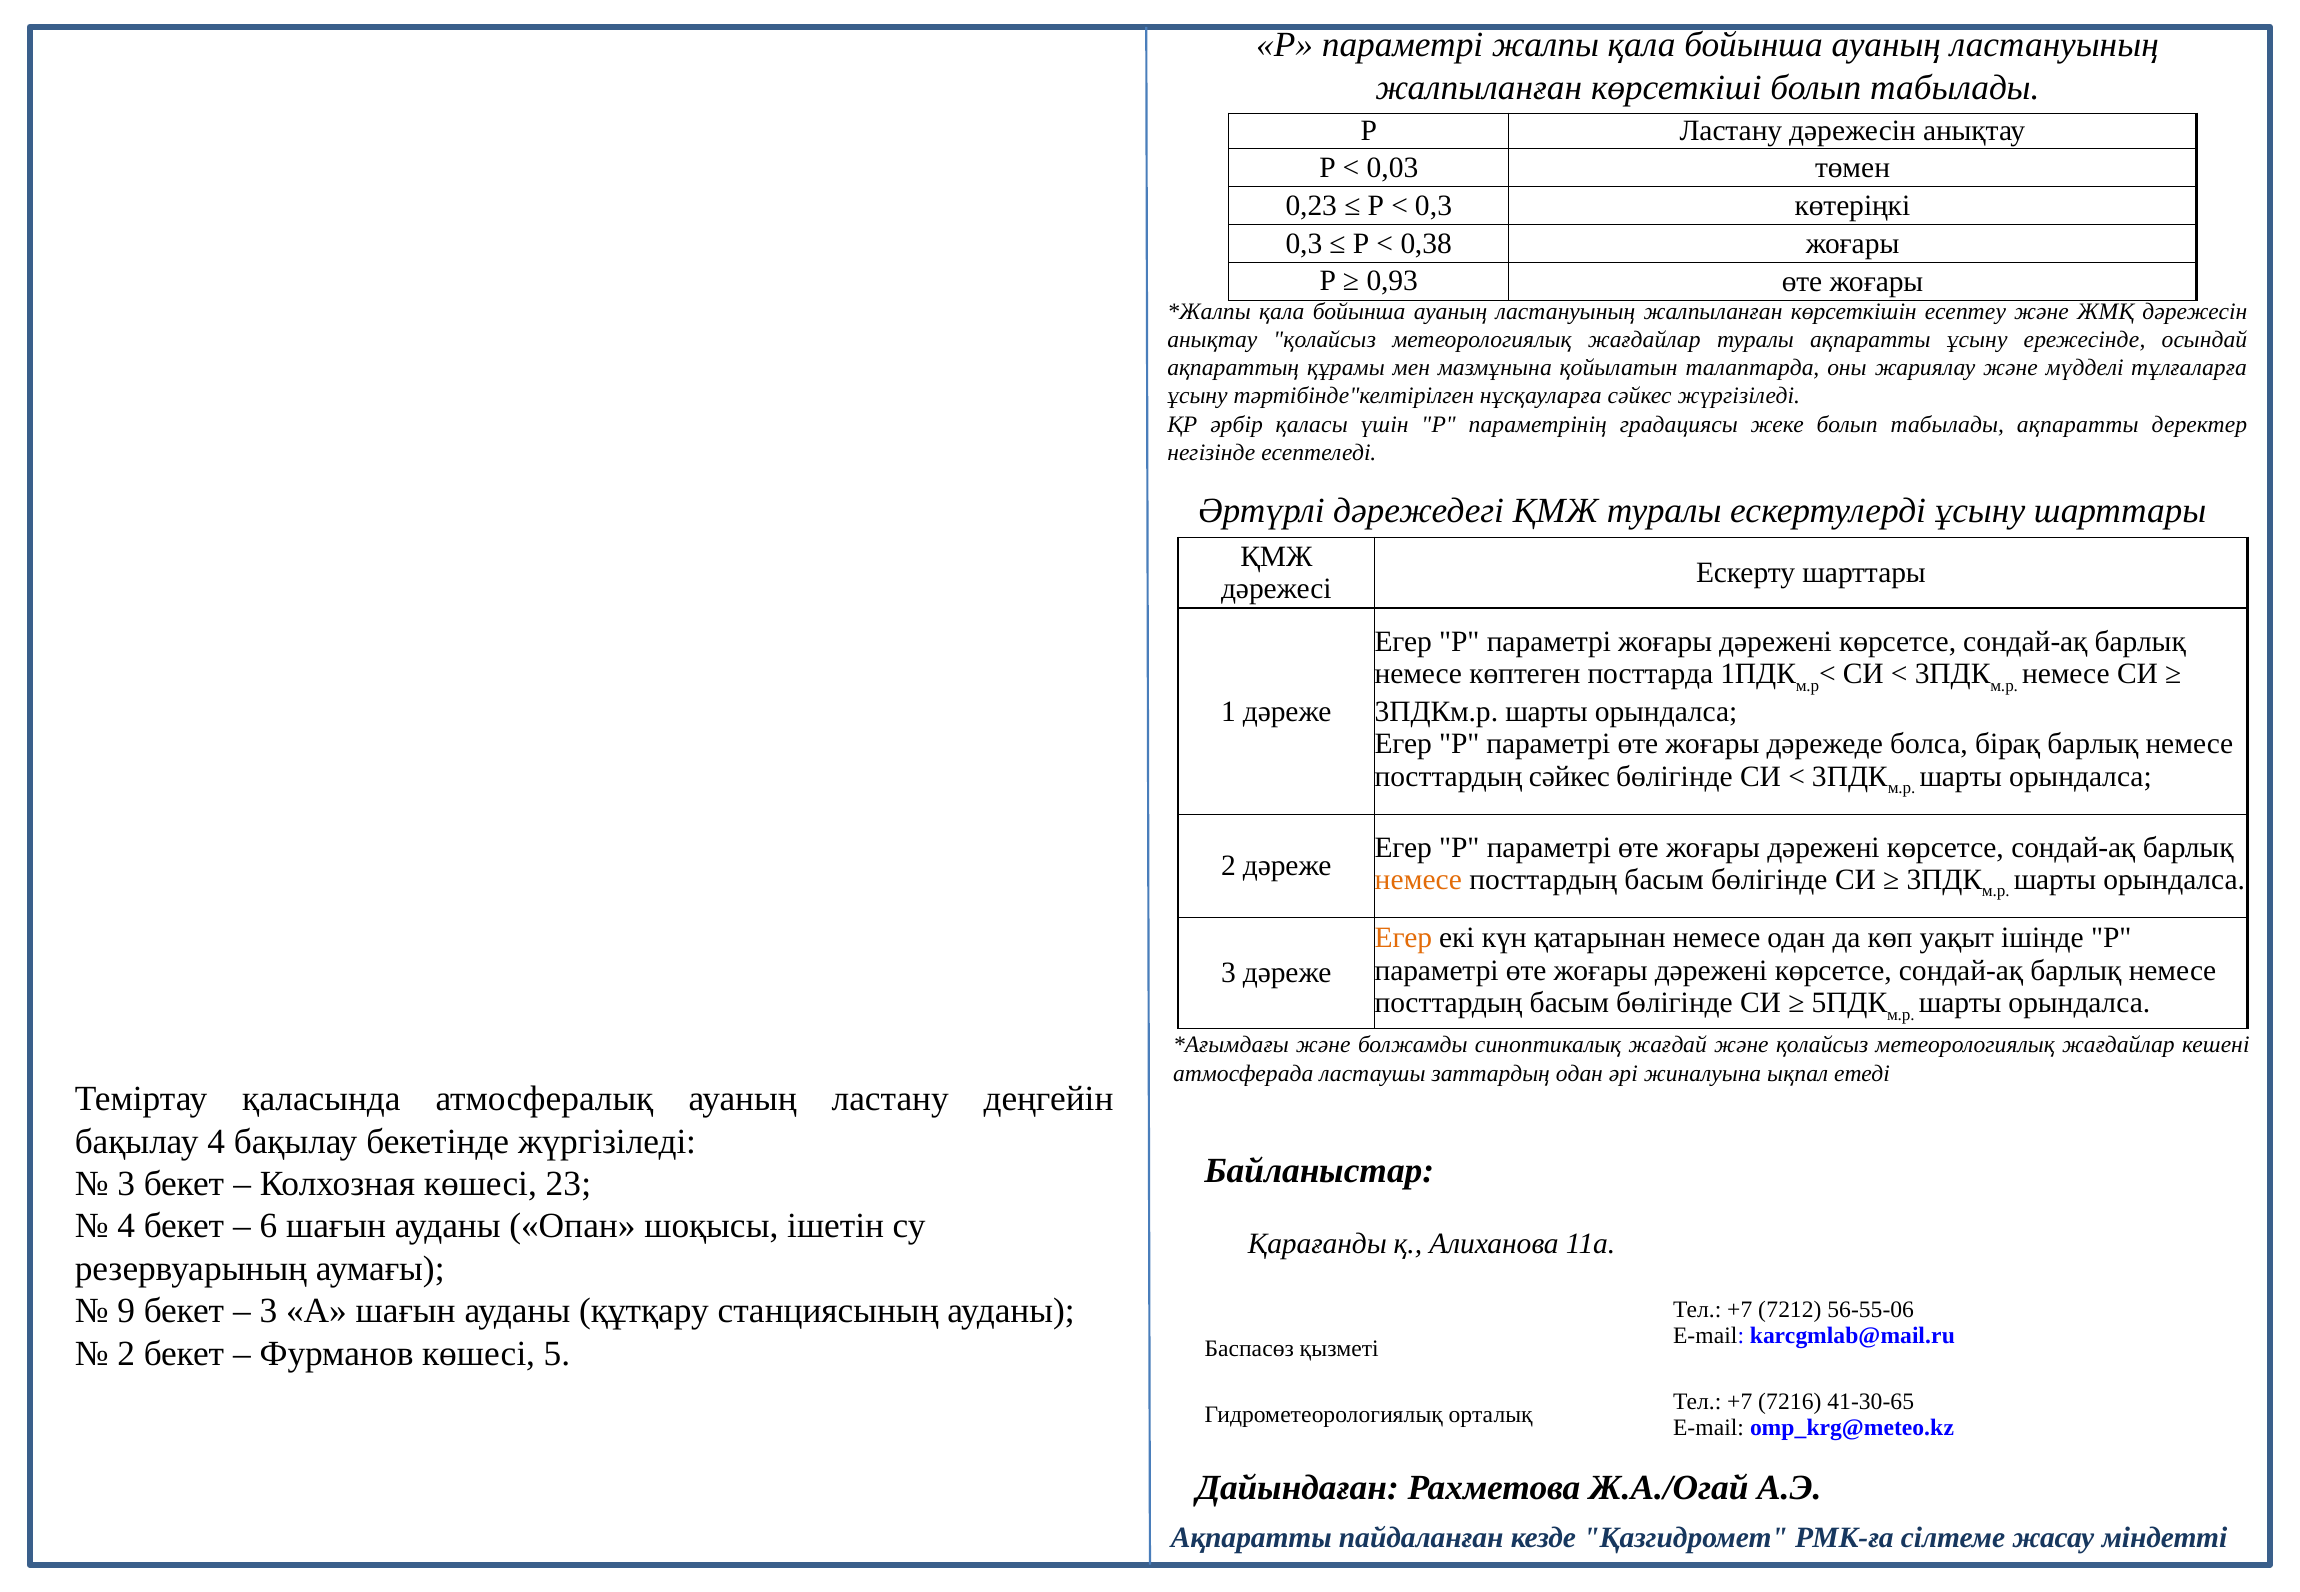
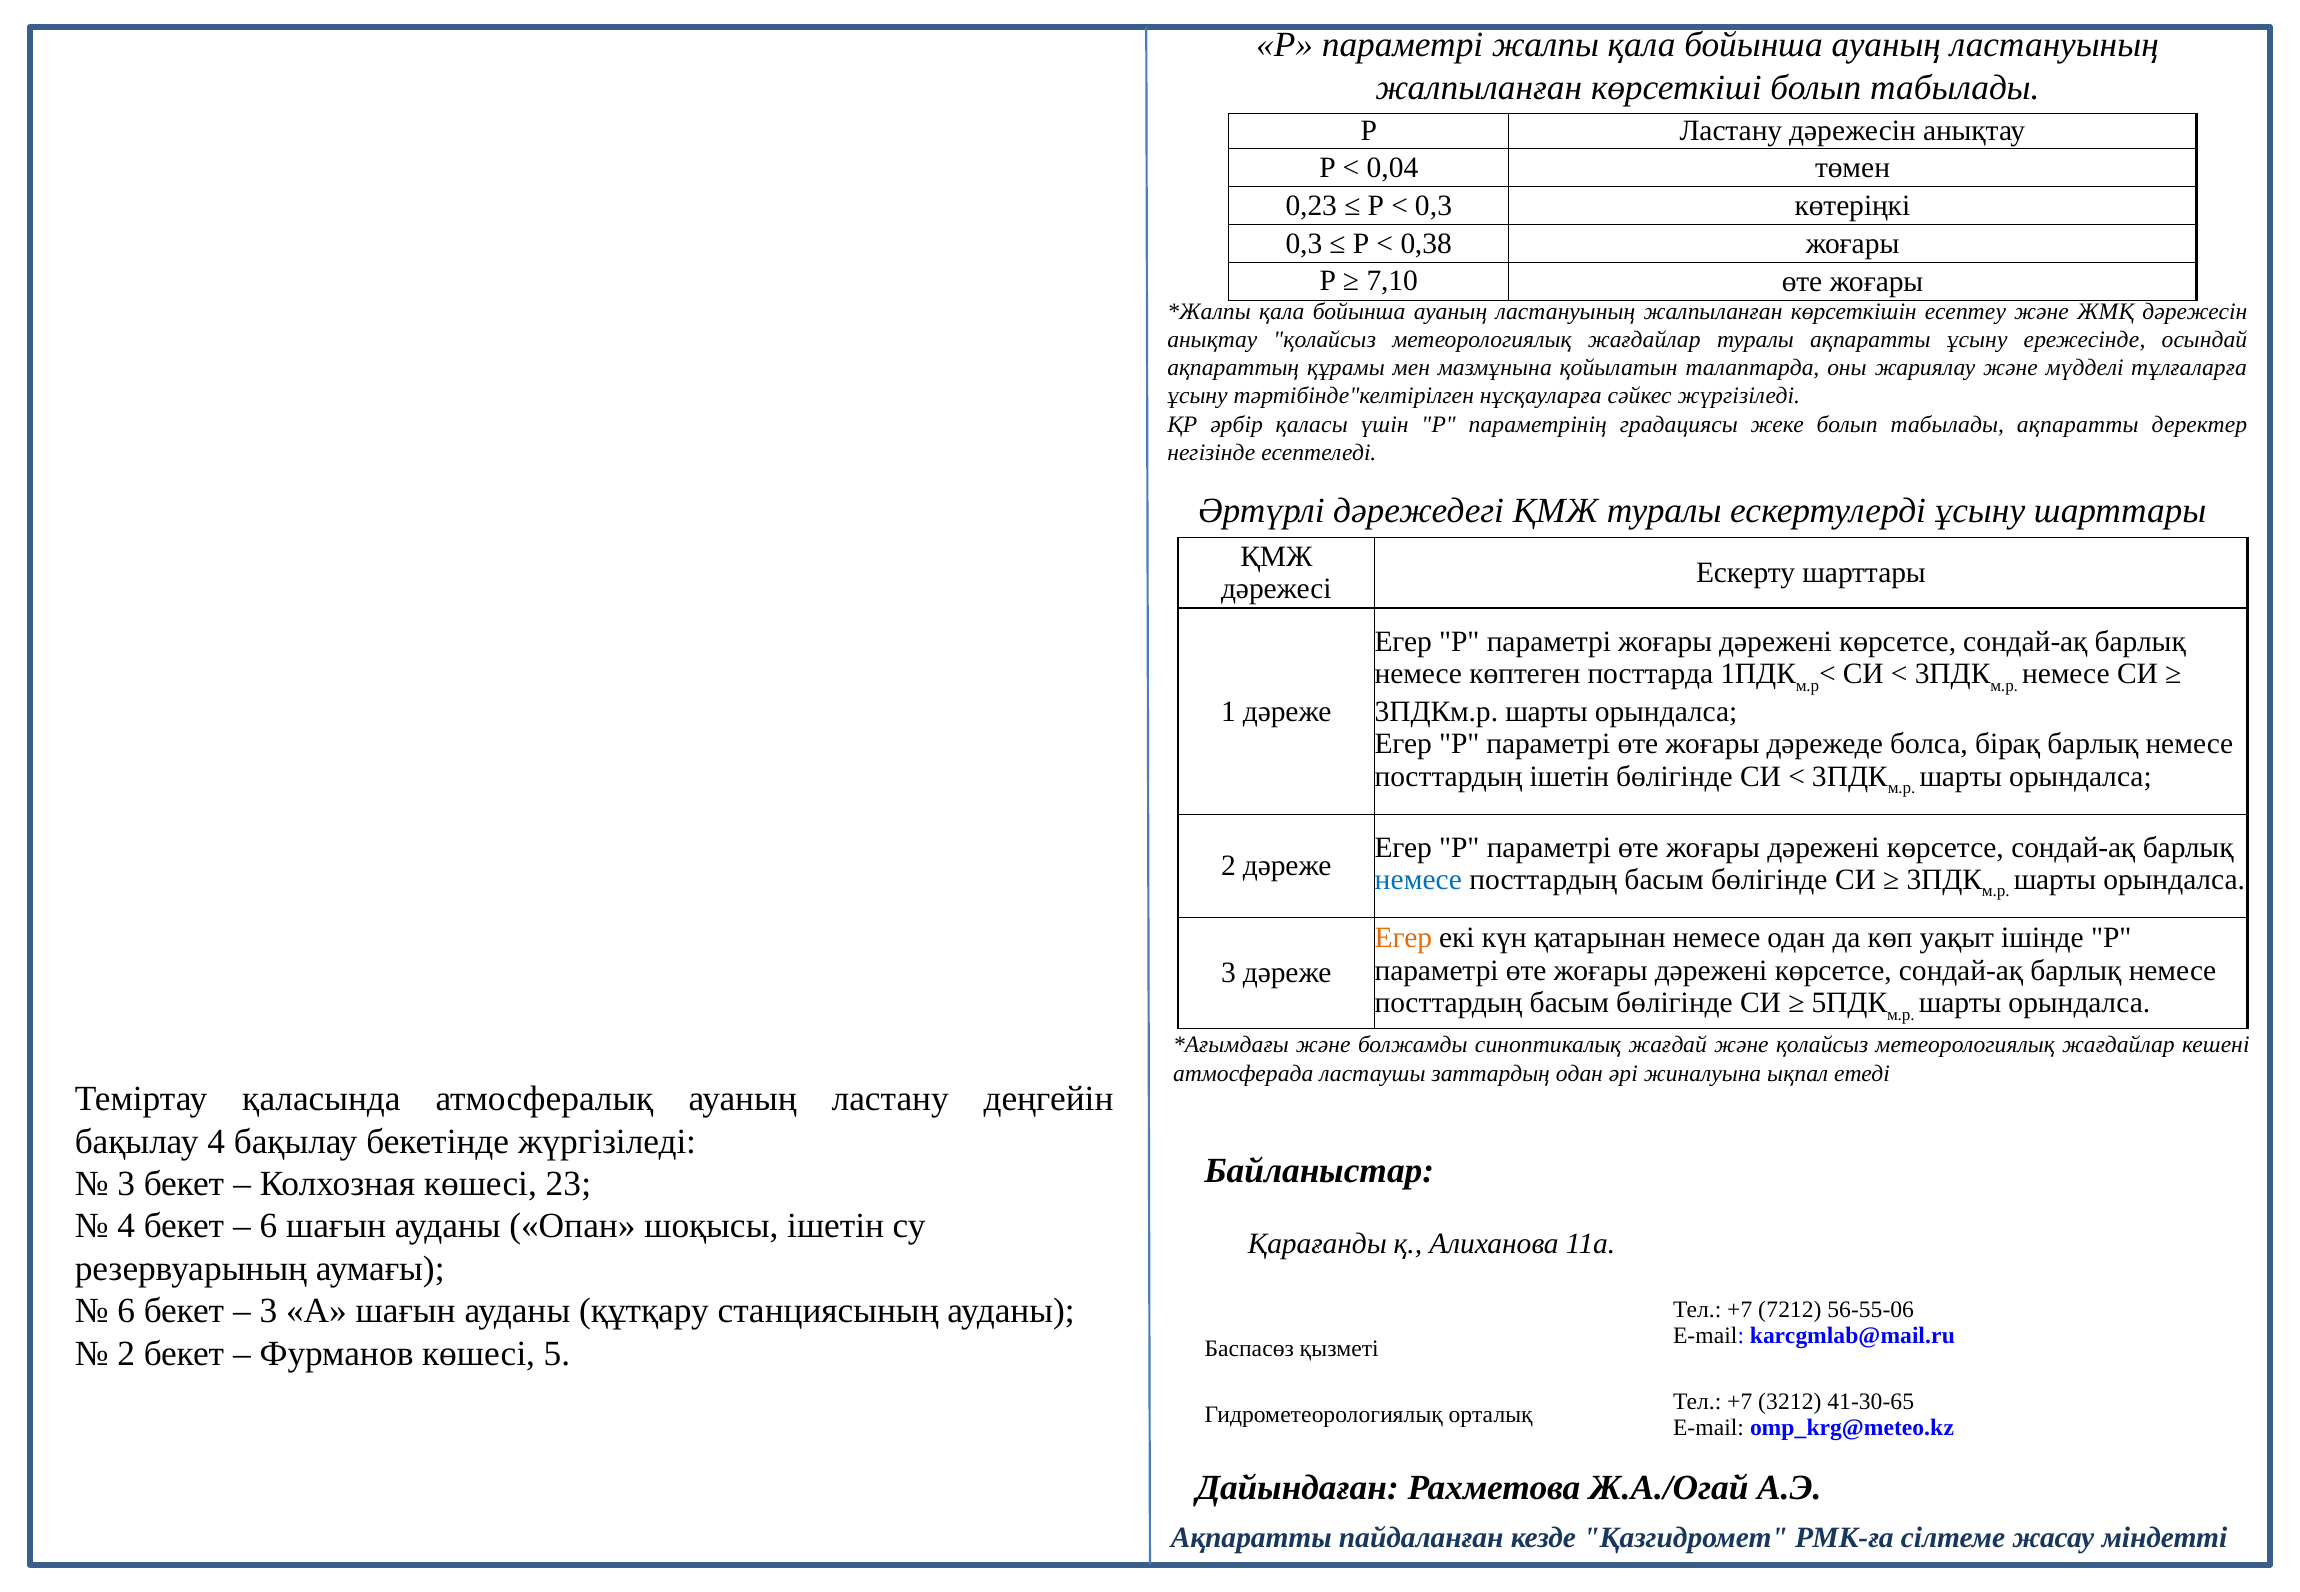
0,03: 0,03 -> 0,04
0,93: 0,93 -> 7,10
посттардың сәйкес: сәйкес -> ішетін
немесе at (1418, 880) colour: orange -> blue
9 at (126, 1311): 9 -> 6
7216: 7216 -> 3212
